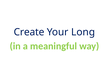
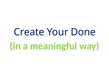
Long: Long -> Done
